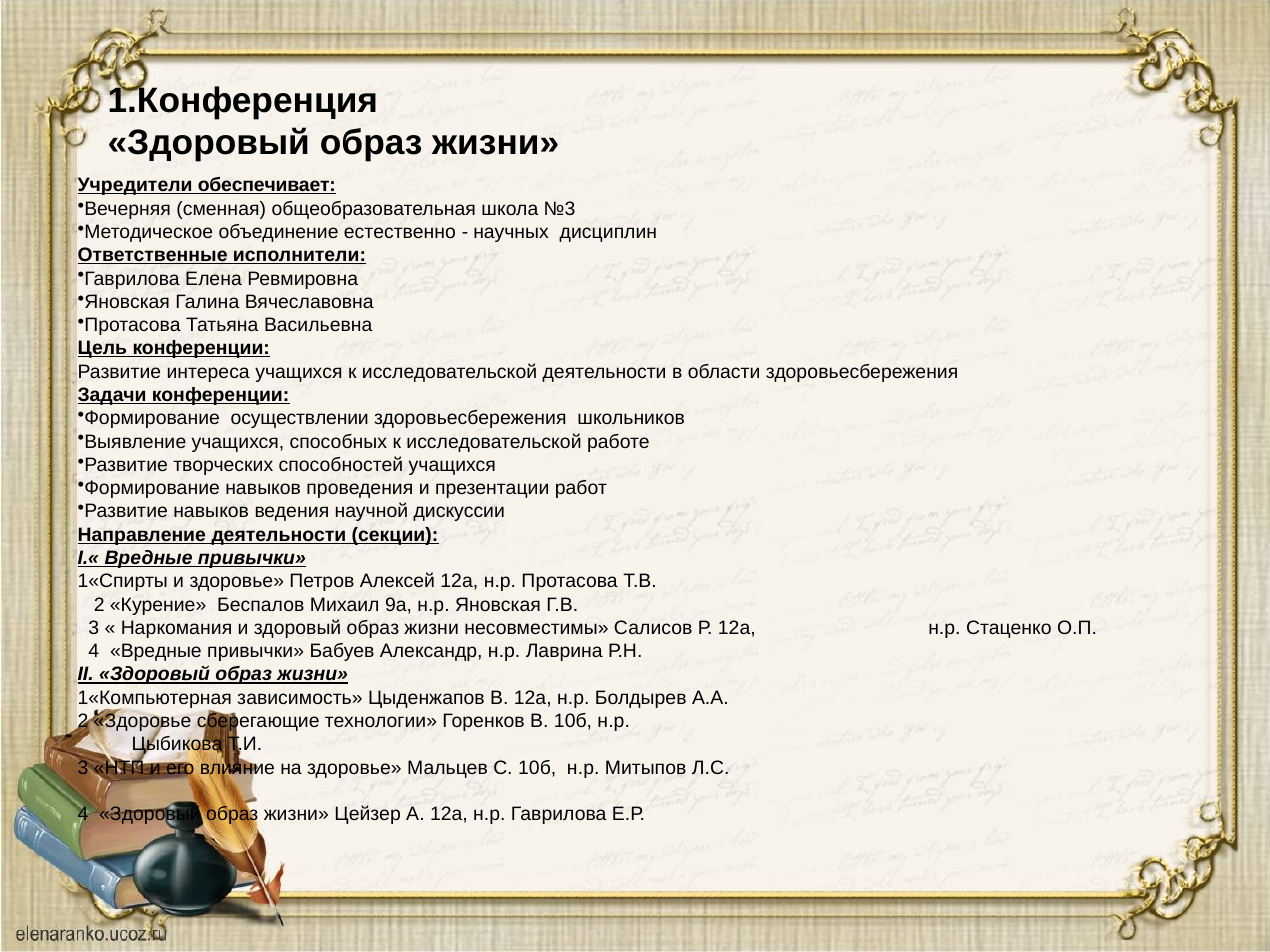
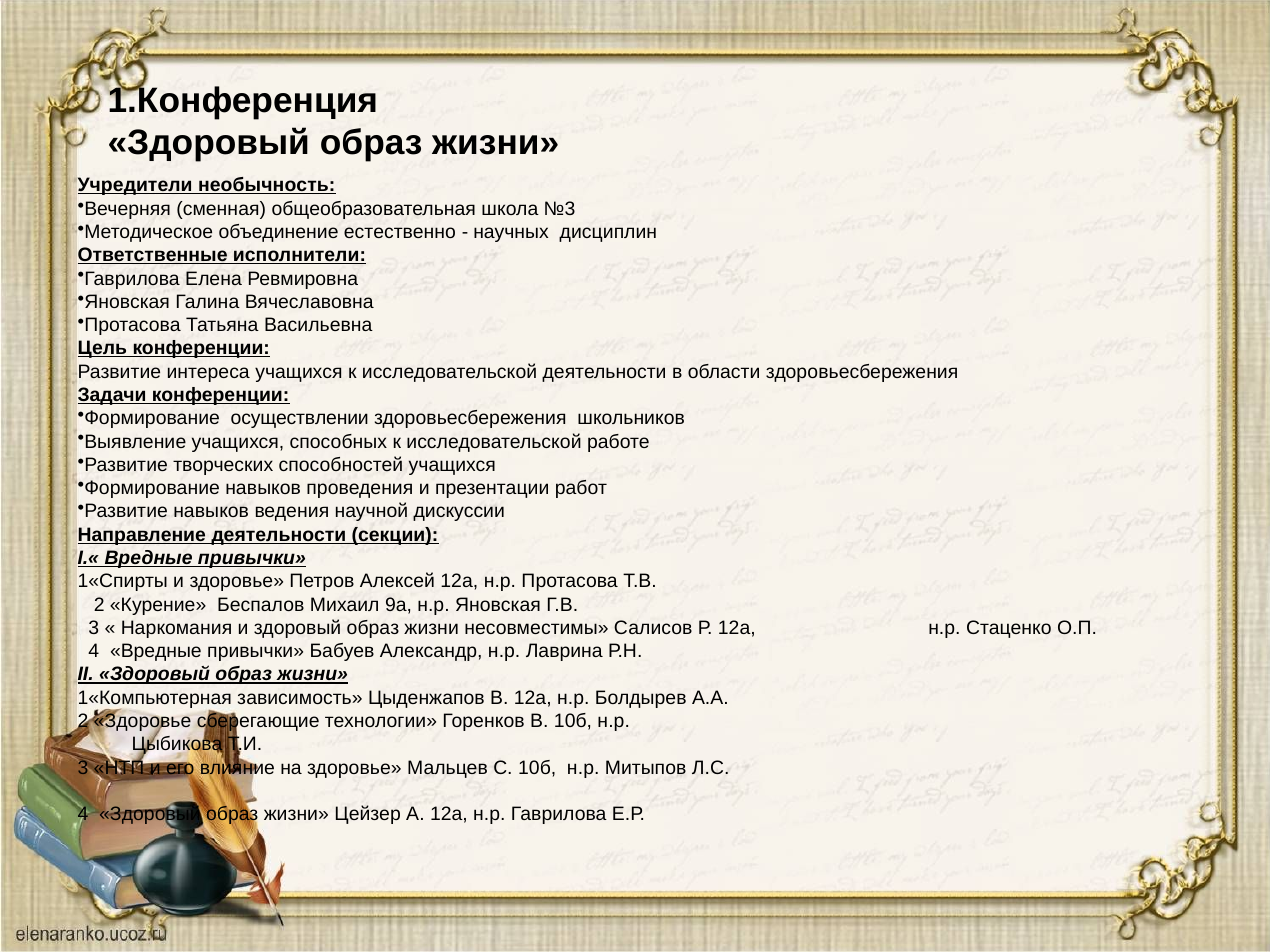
обеспечивает: обеспечивает -> необычность
